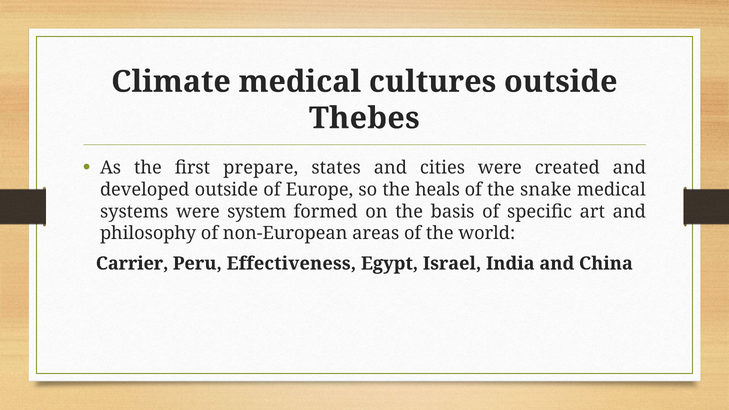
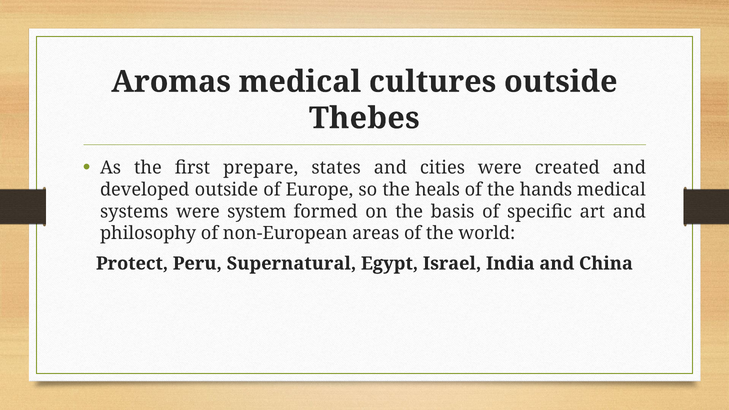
Climate: Climate -> Aromas
snake: snake -> hands
Carrier: Carrier -> Protect
Effectiveness: Effectiveness -> Supernatural
